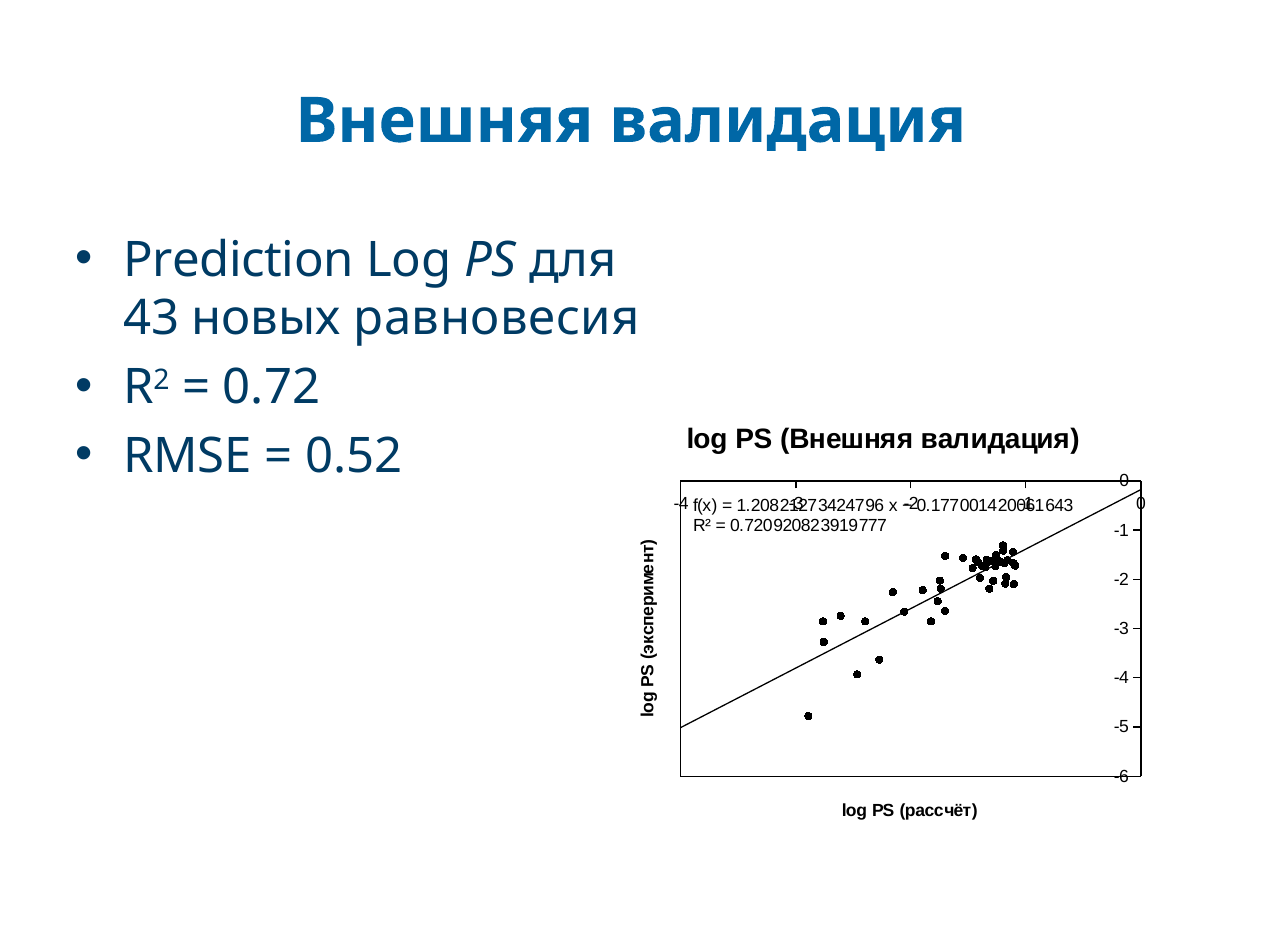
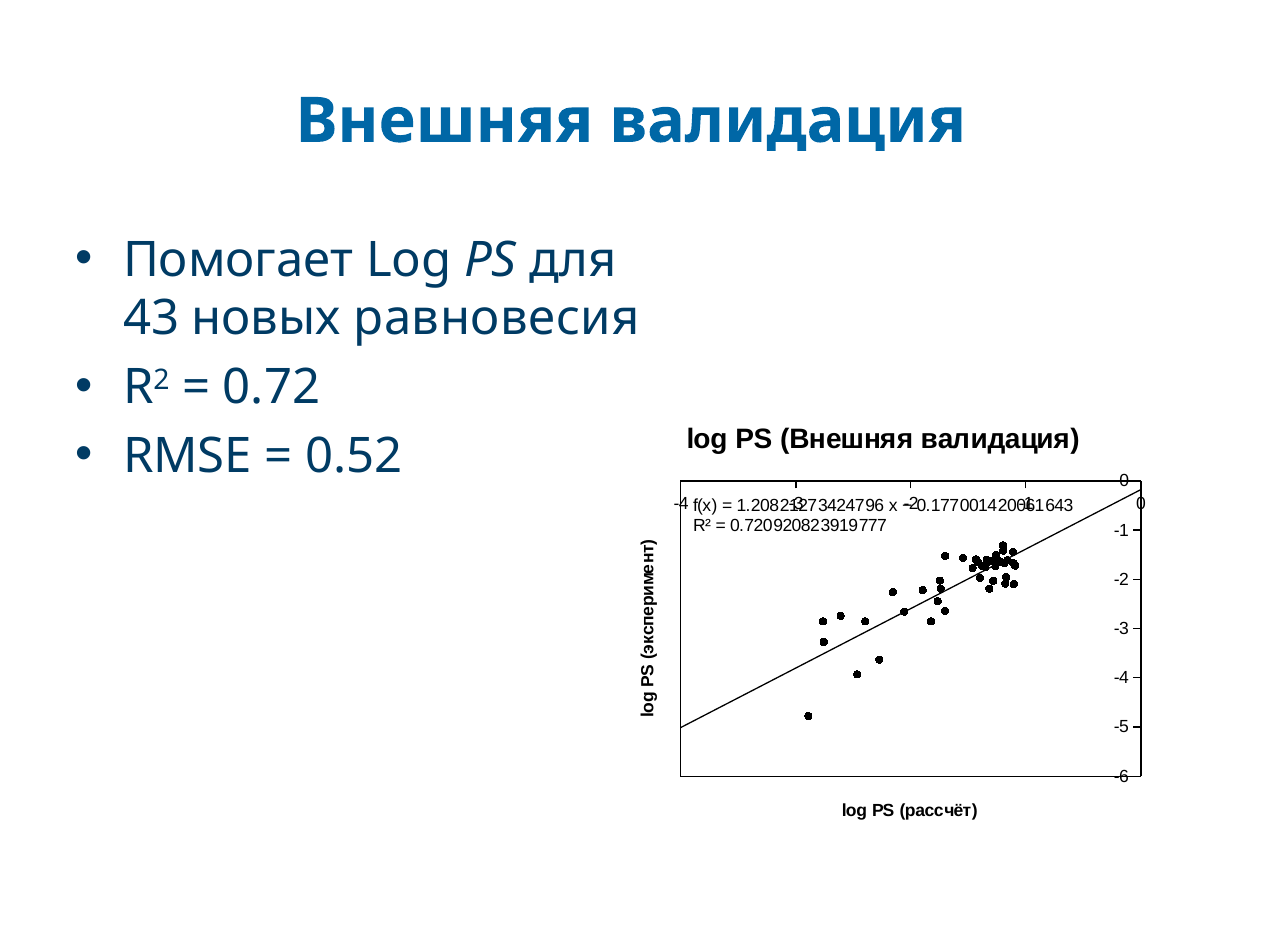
Prediction: Prediction -> Помогает
